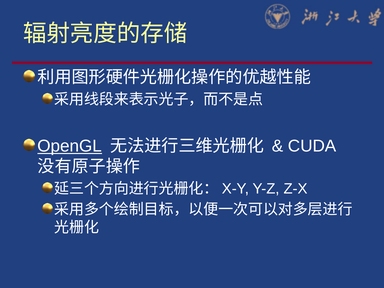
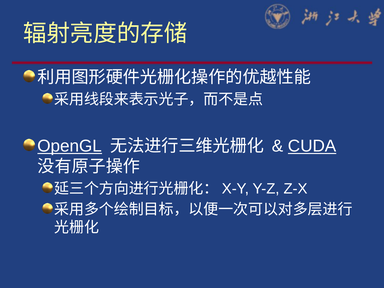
CUDA underline: none -> present
